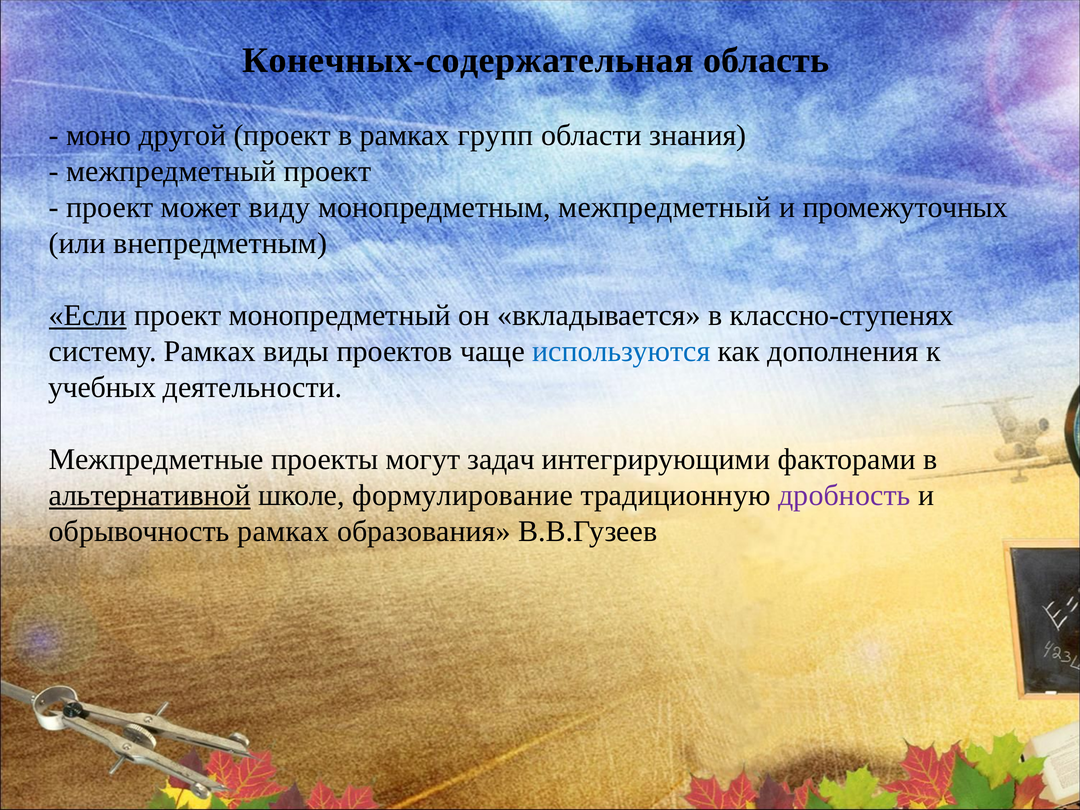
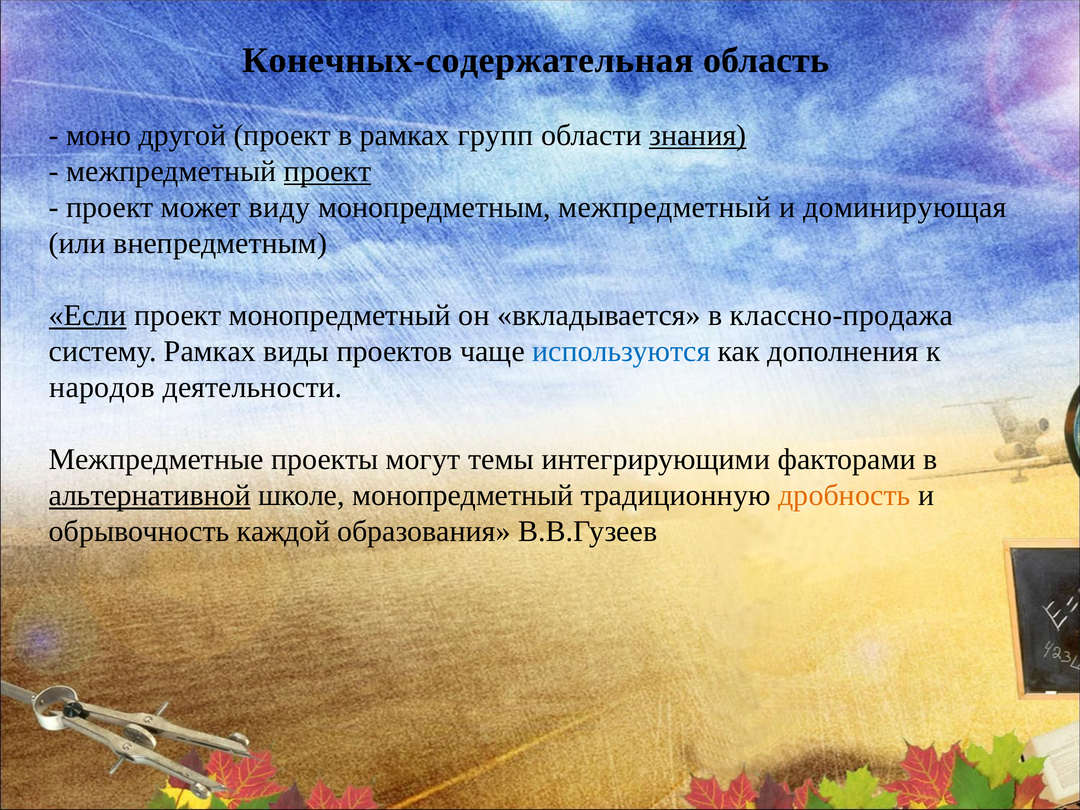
знания underline: none -> present
проект at (328, 171) underline: none -> present
промежуточных: промежуточных -> доминирующая
классно-ступенях: классно-ступенях -> классно-продажа
учебных: учебных -> народов
задач: задач -> темы
школе формулирование: формулирование -> монопредметный
дробность colour: purple -> orange
обрывочность рамках: рамках -> каждой
